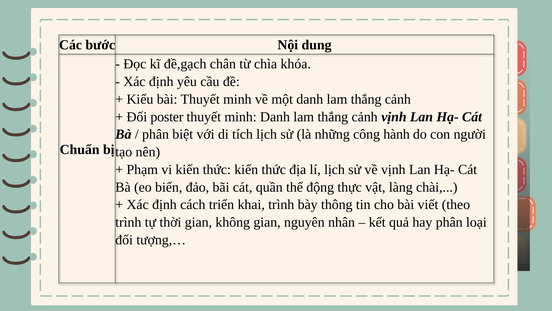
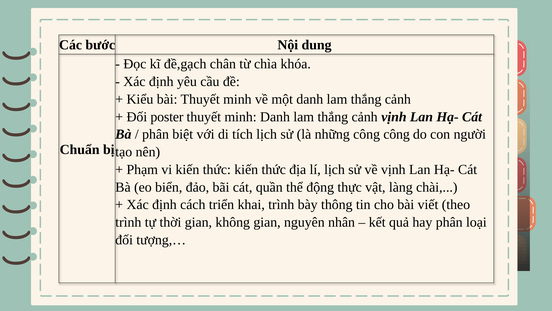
công hành: hành -> công
